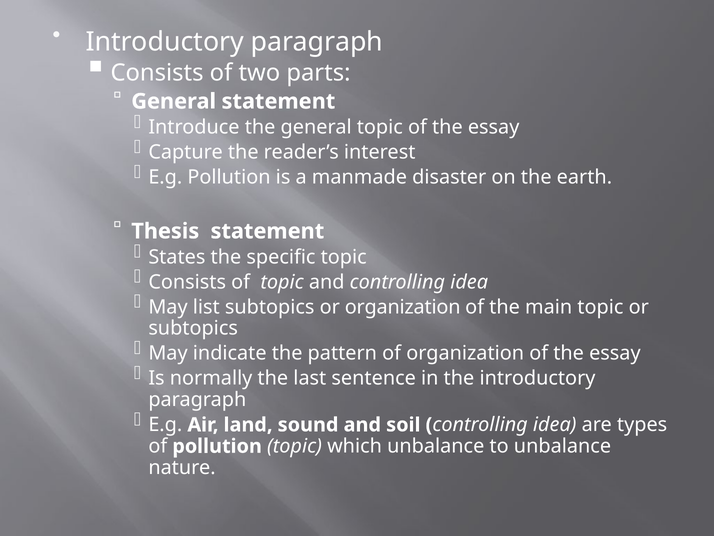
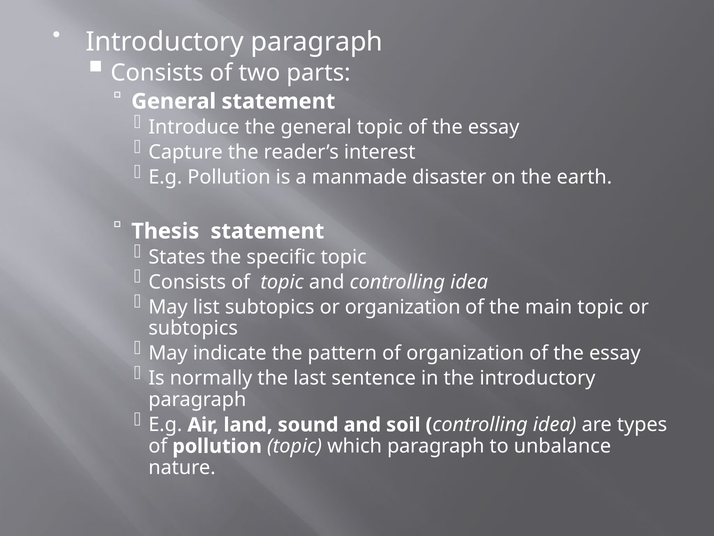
which unbalance: unbalance -> paragraph
